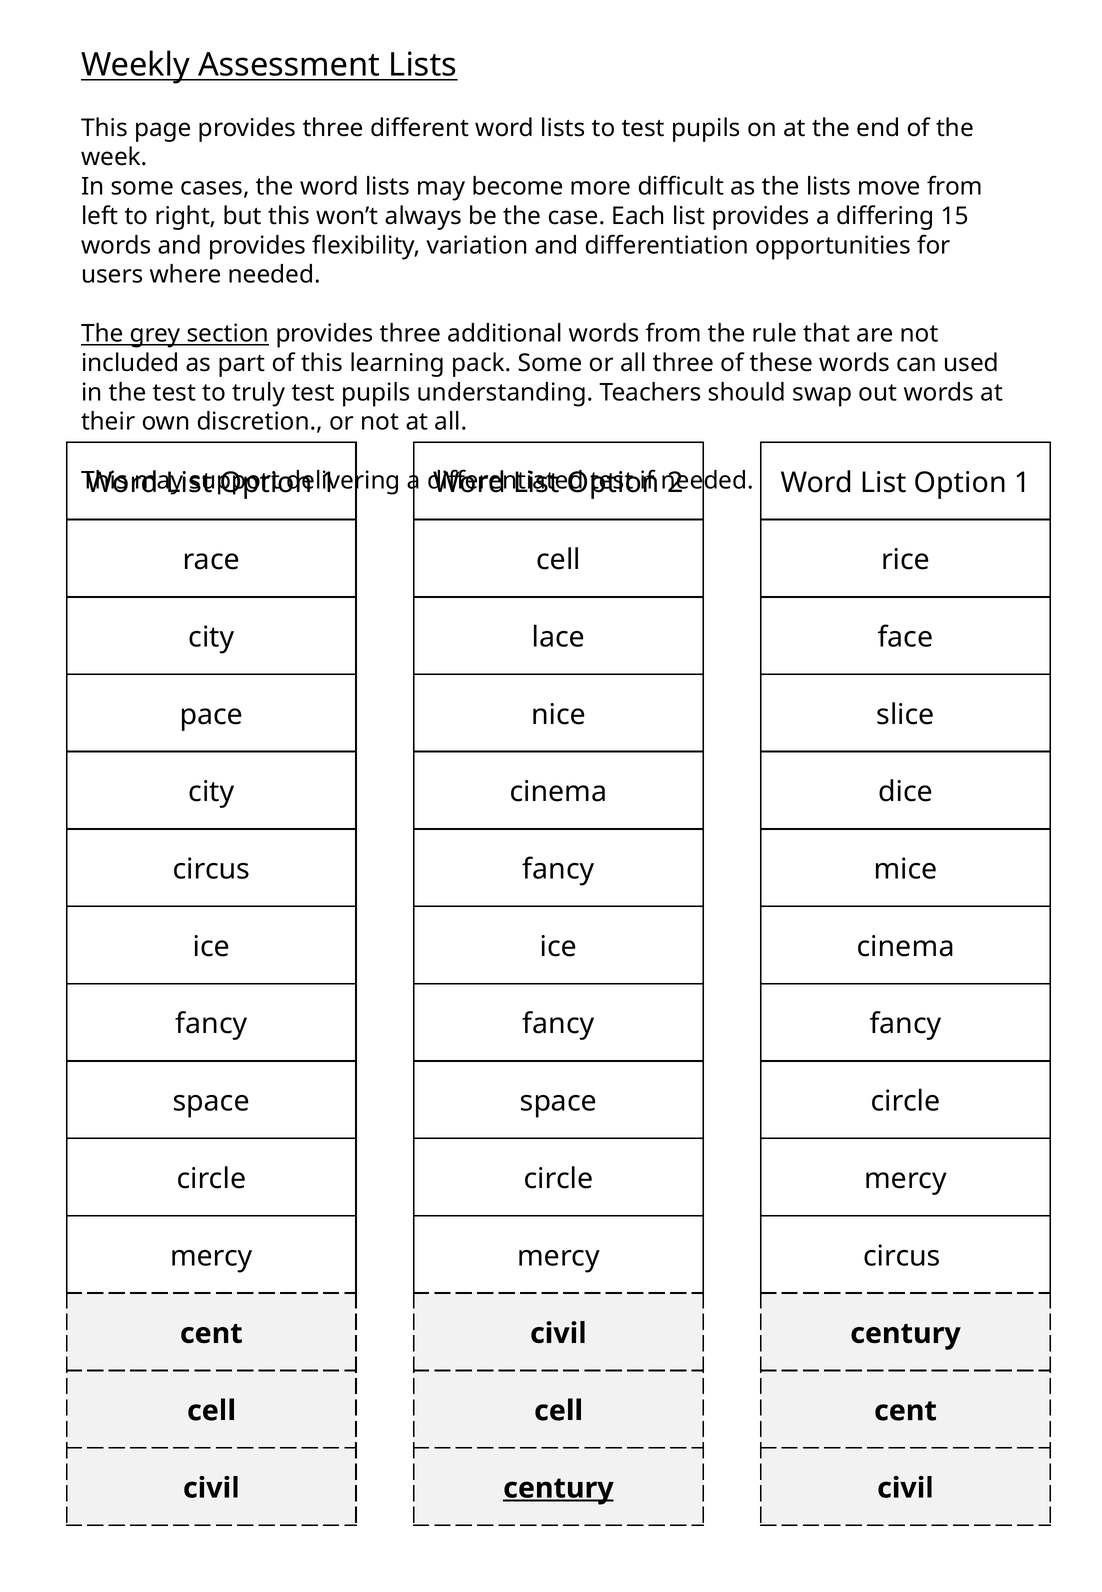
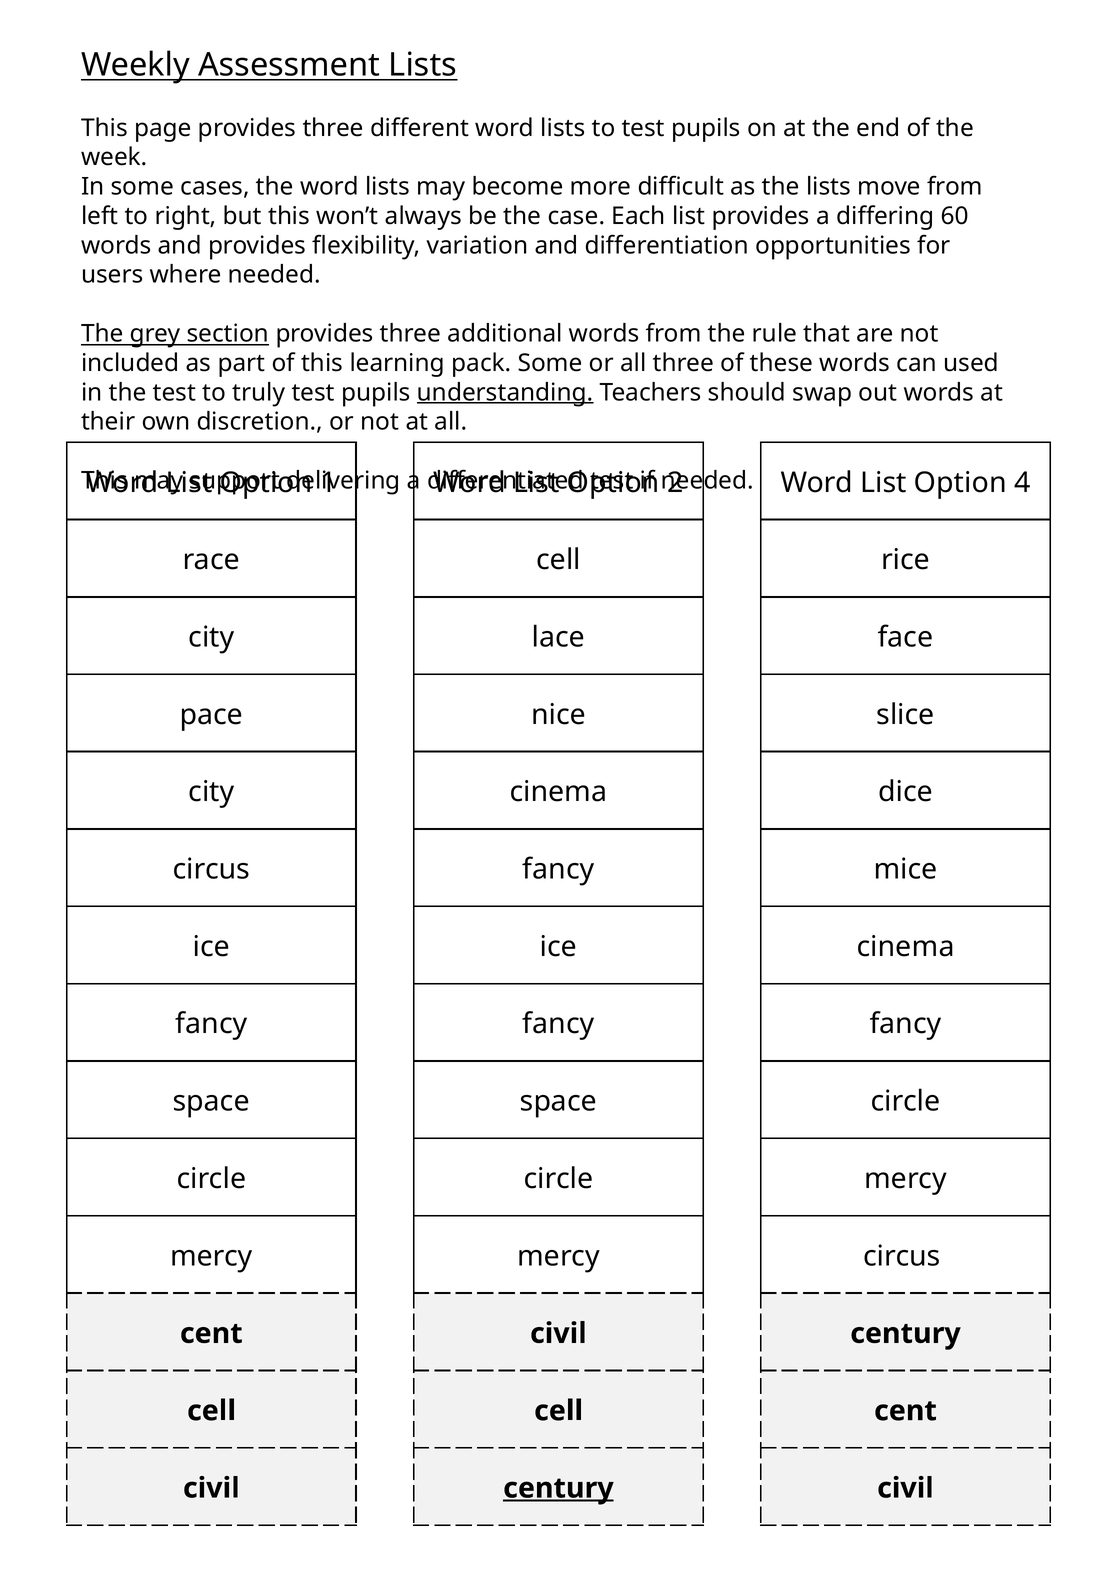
15: 15 -> 60
understanding underline: none -> present
1 at (1022, 483): 1 -> 4
